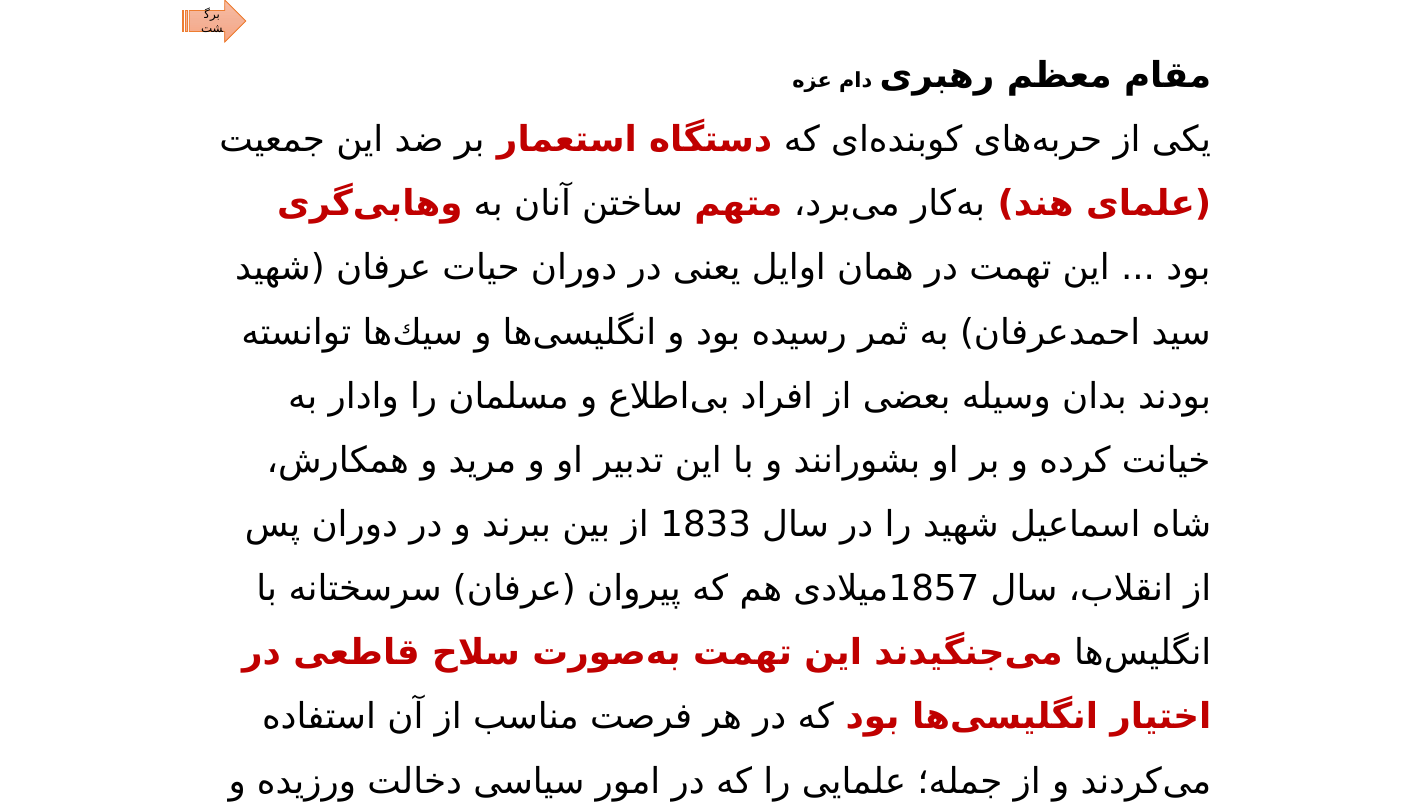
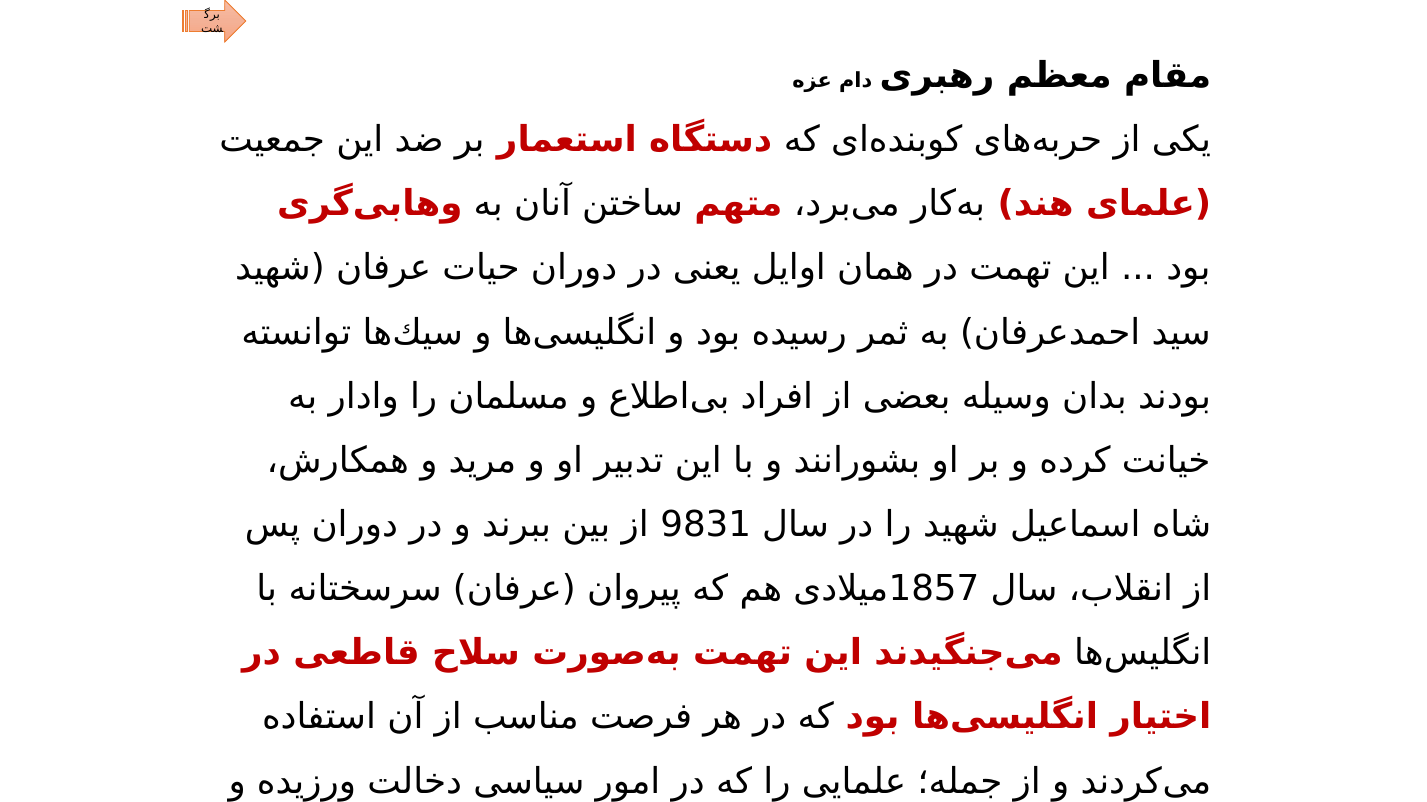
1833: 1833 -> 9831
